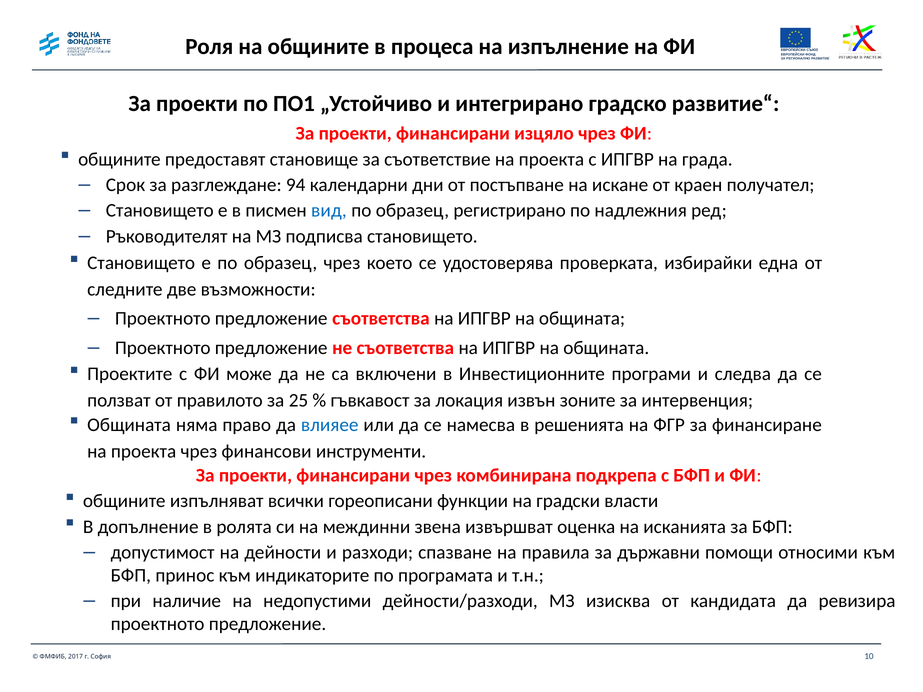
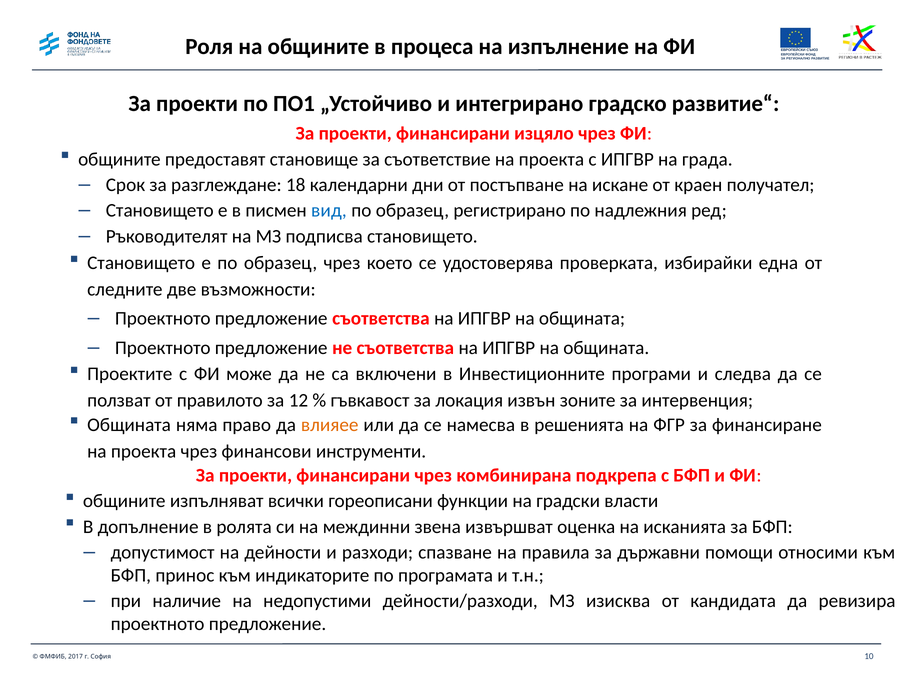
94: 94 -> 18
25: 25 -> 12
влияее colour: blue -> orange
